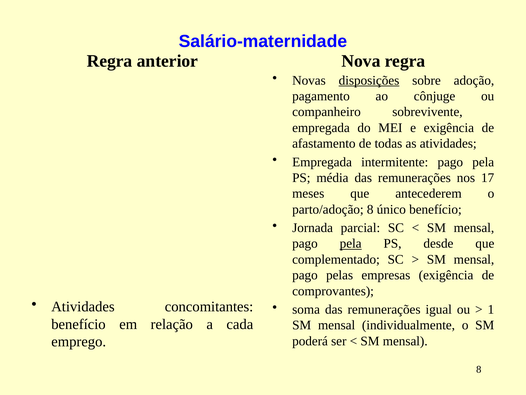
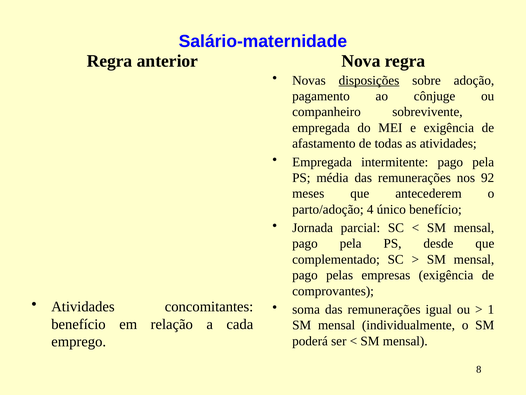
17: 17 -> 92
parto/adoção 8: 8 -> 4
pela at (351, 243) underline: present -> none
